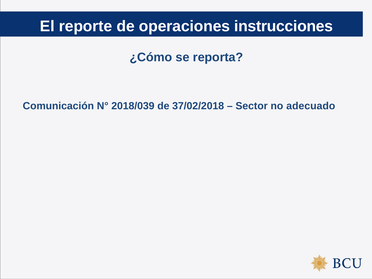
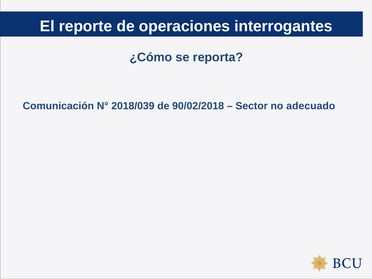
instrucciones: instrucciones -> interrogantes
37/02/2018: 37/02/2018 -> 90/02/2018
